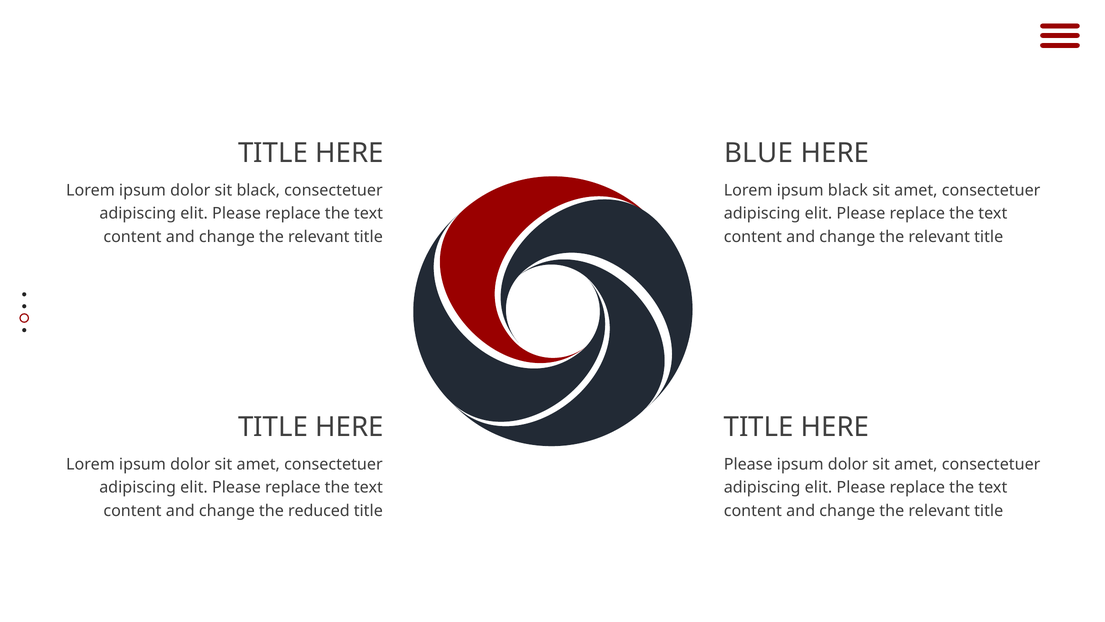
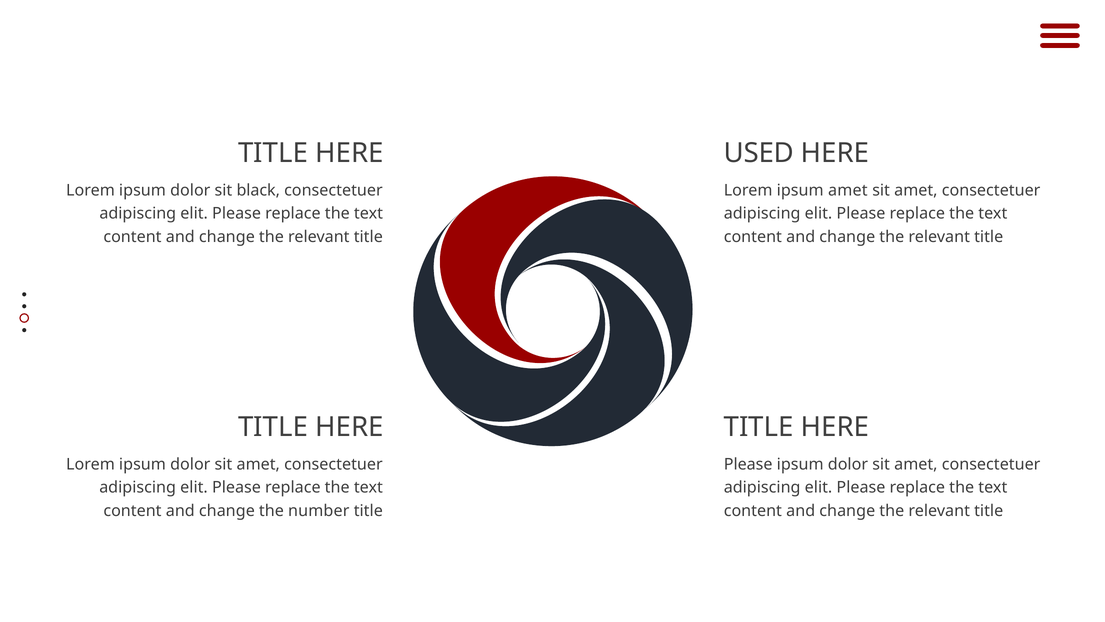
BLUE: BLUE -> USED
ipsum black: black -> amet
reduced: reduced -> number
